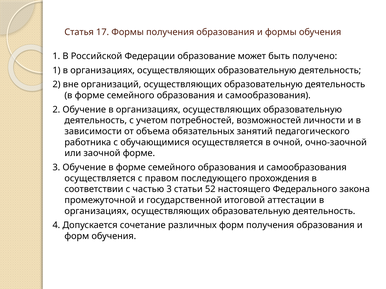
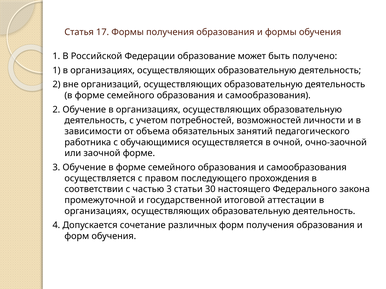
52: 52 -> 30
